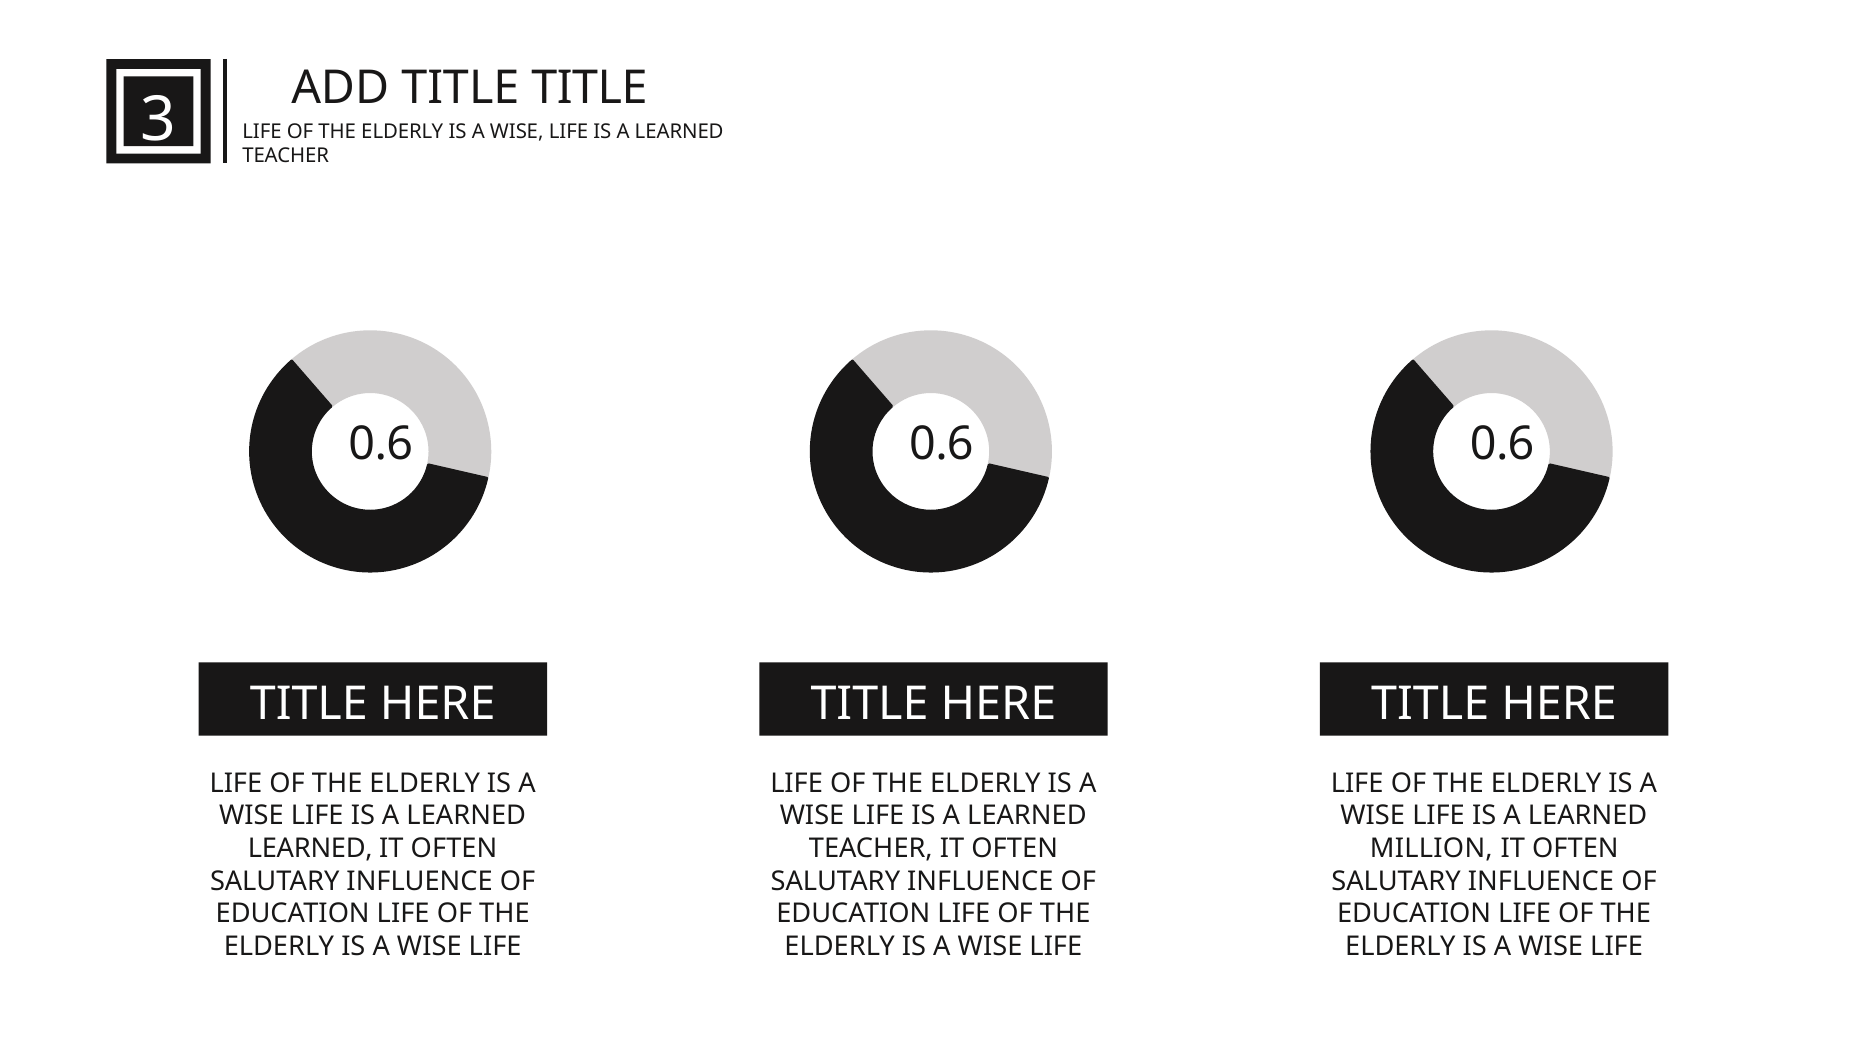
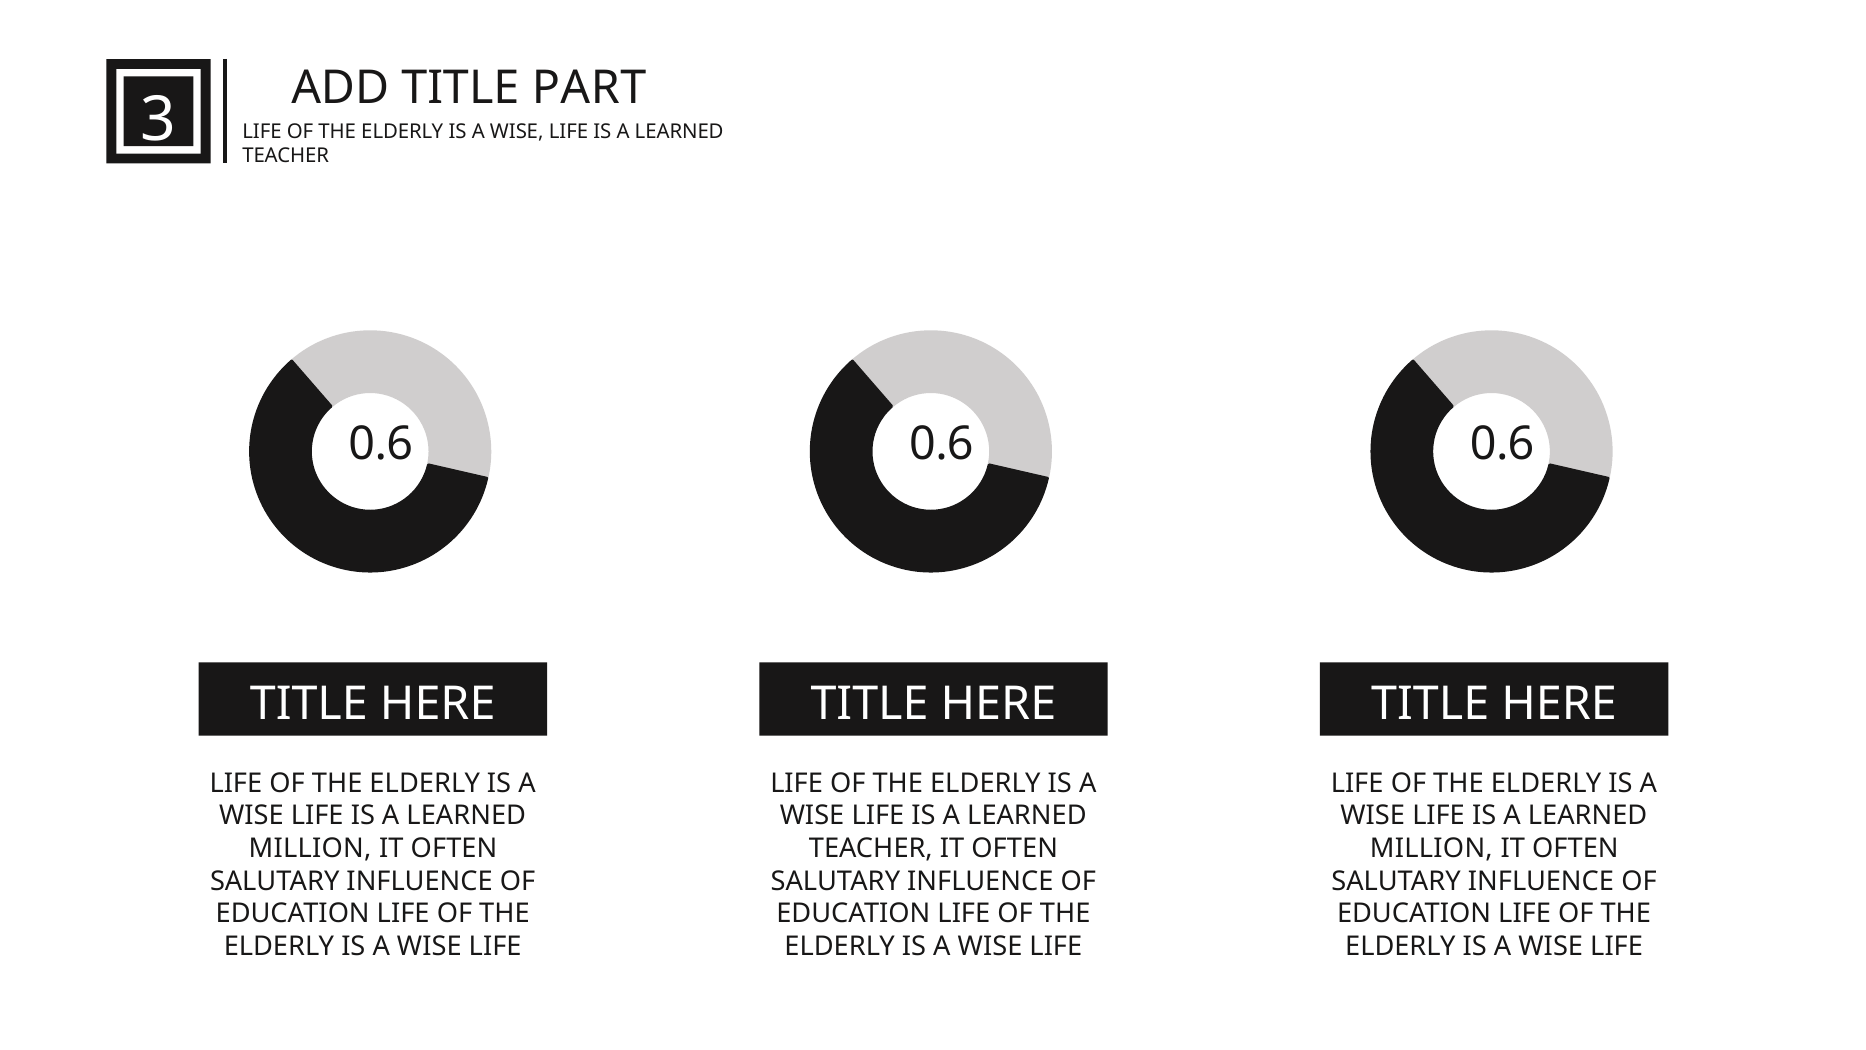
TITLE TITLE: TITLE -> PART
LEARNED at (310, 848): LEARNED -> MILLION
